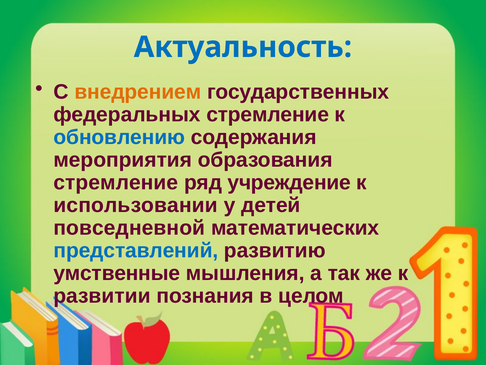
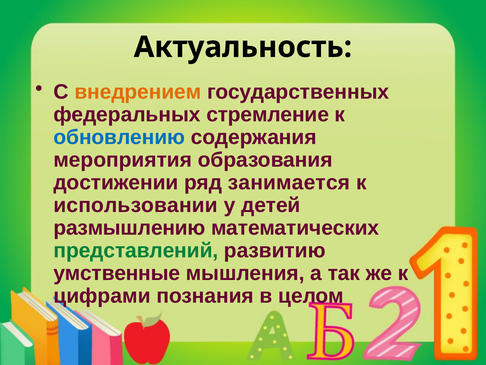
Актуальность colour: blue -> black
стремление at (116, 182): стремление -> достижении
учреждение: учреждение -> занимается
повседневной: повседневной -> размышлению
представлений colour: blue -> green
развитии: развитии -> цифрами
